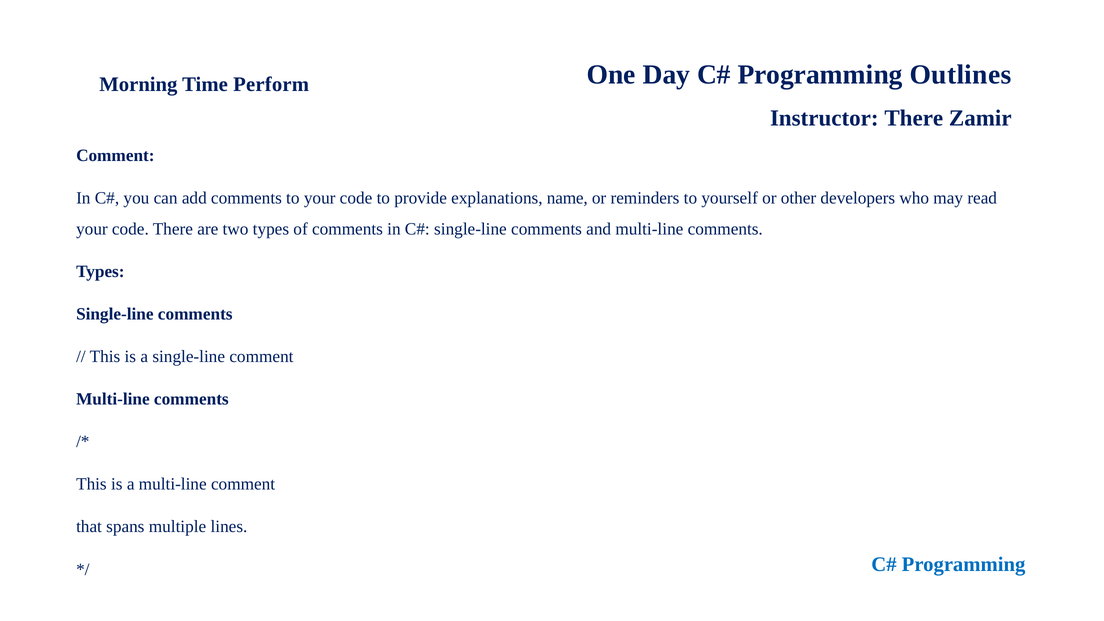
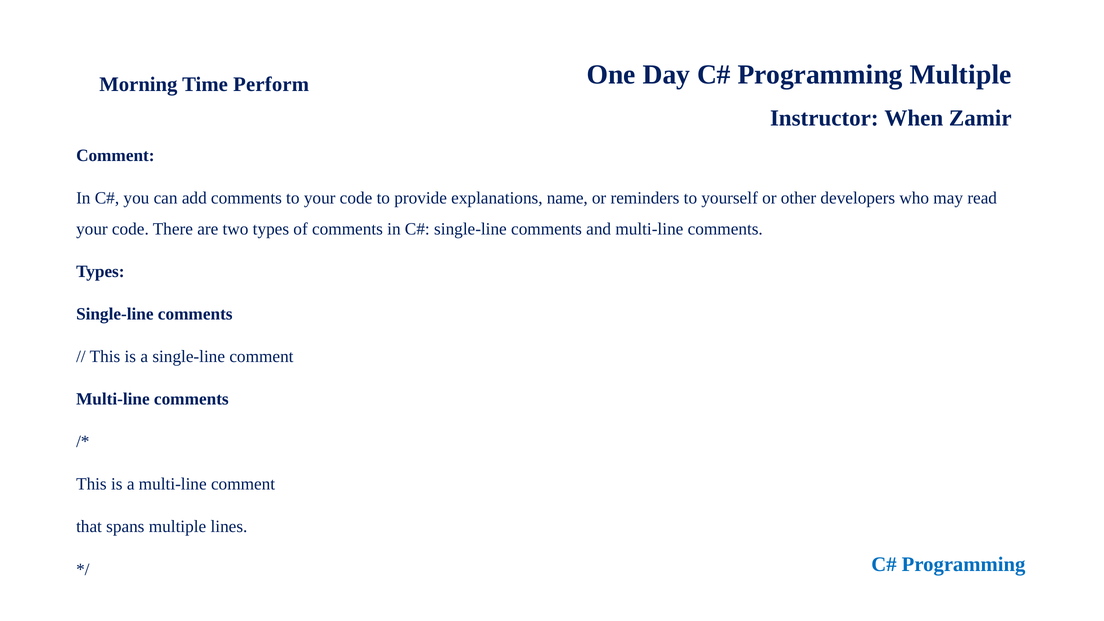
Programming Outlines: Outlines -> Multiple
Instructor There: There -> When
